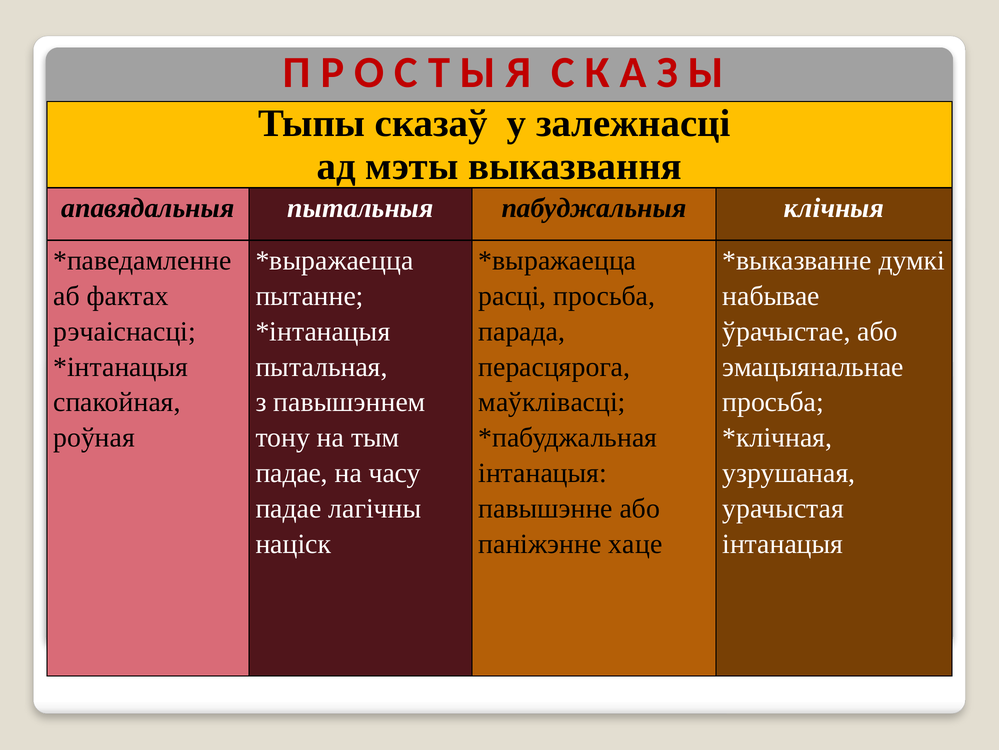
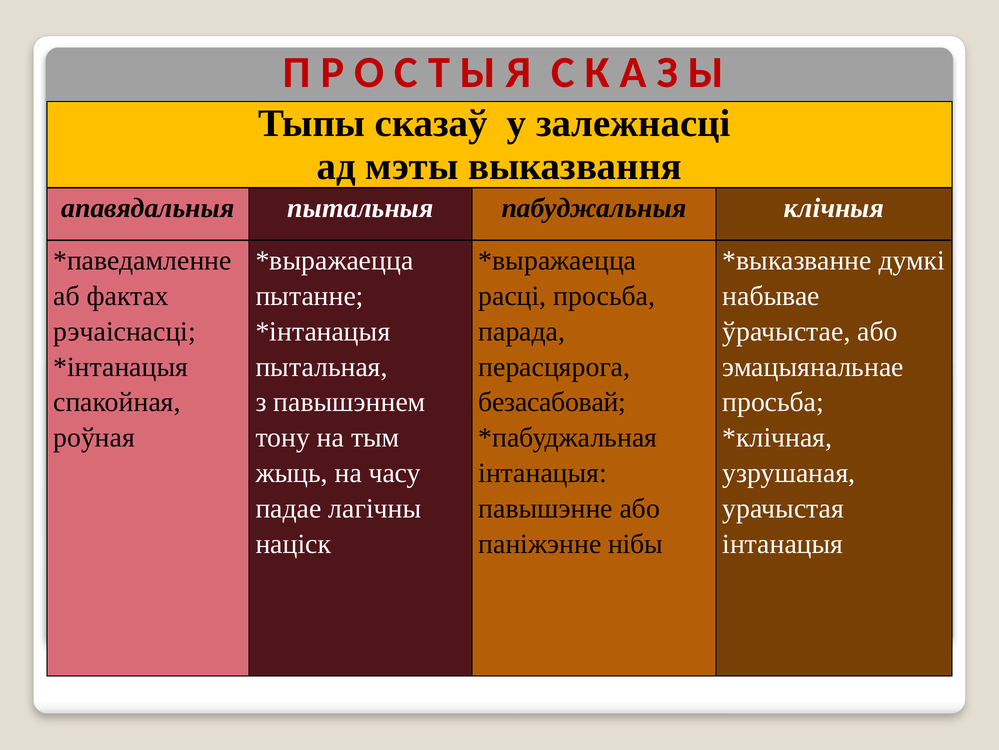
маўклівасці: маўклівасці -> безасабовай
падае at (292, 473): падае -> жыць
хаце: хаце -> нібы
